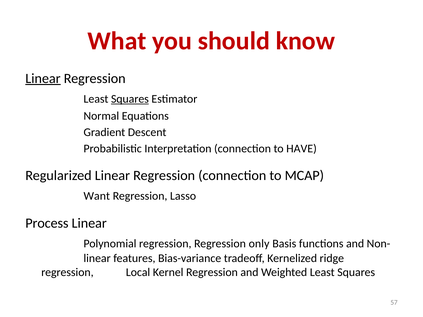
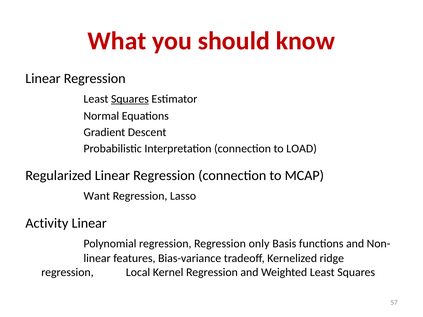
Linear at (43, 79) underline: present -> none
HAVE: HAVE -> LOAD
Process: Process -> Activity
